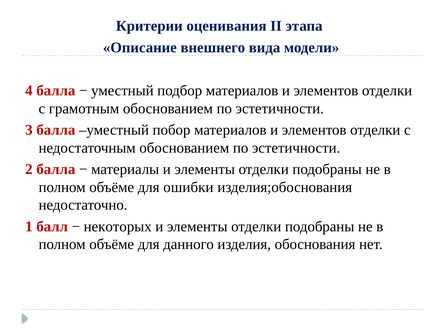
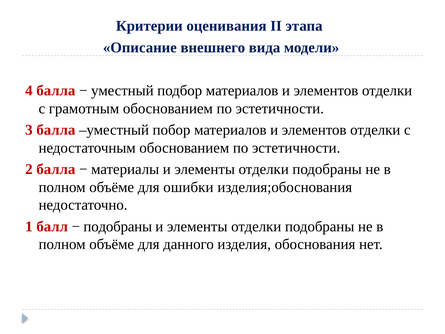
некоторых at (118, 226): некоторых -> подобраны
